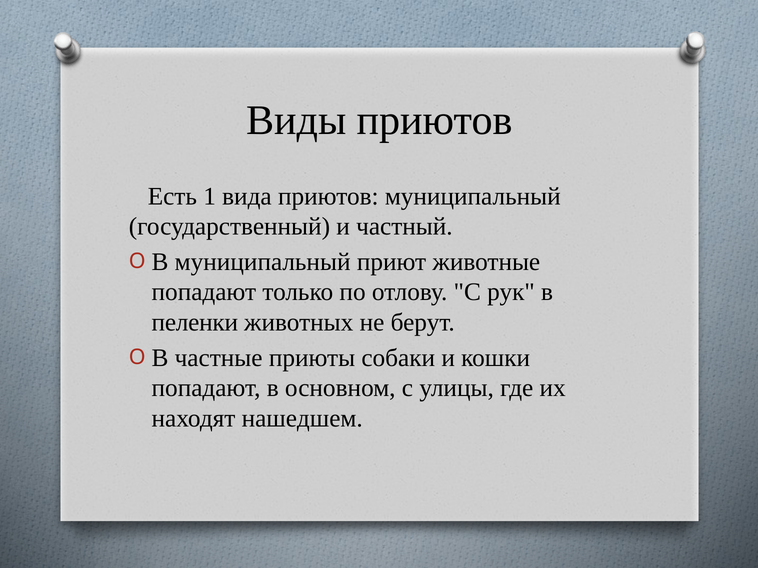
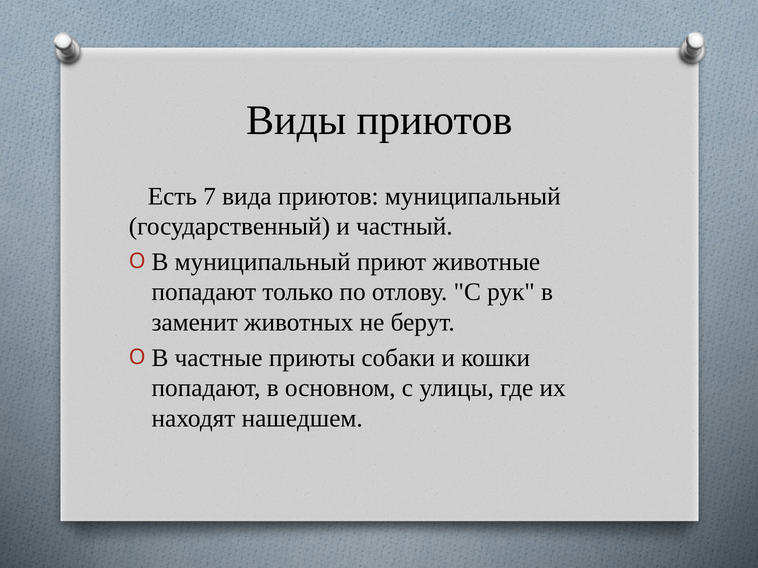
1: 1 -> 7
пеленки: пеленки -> заменит
